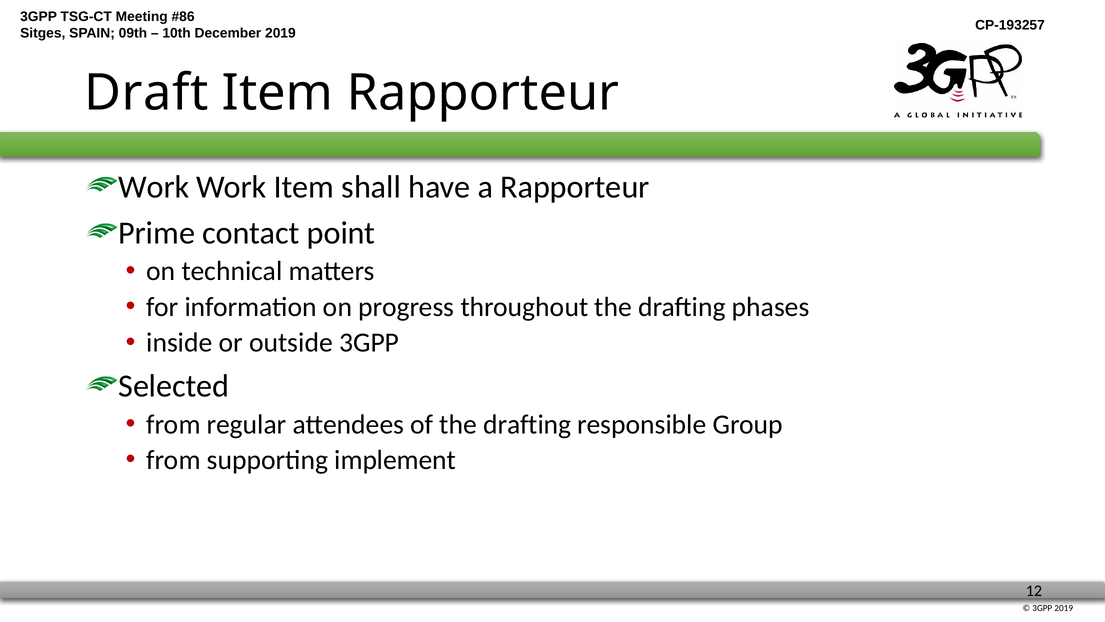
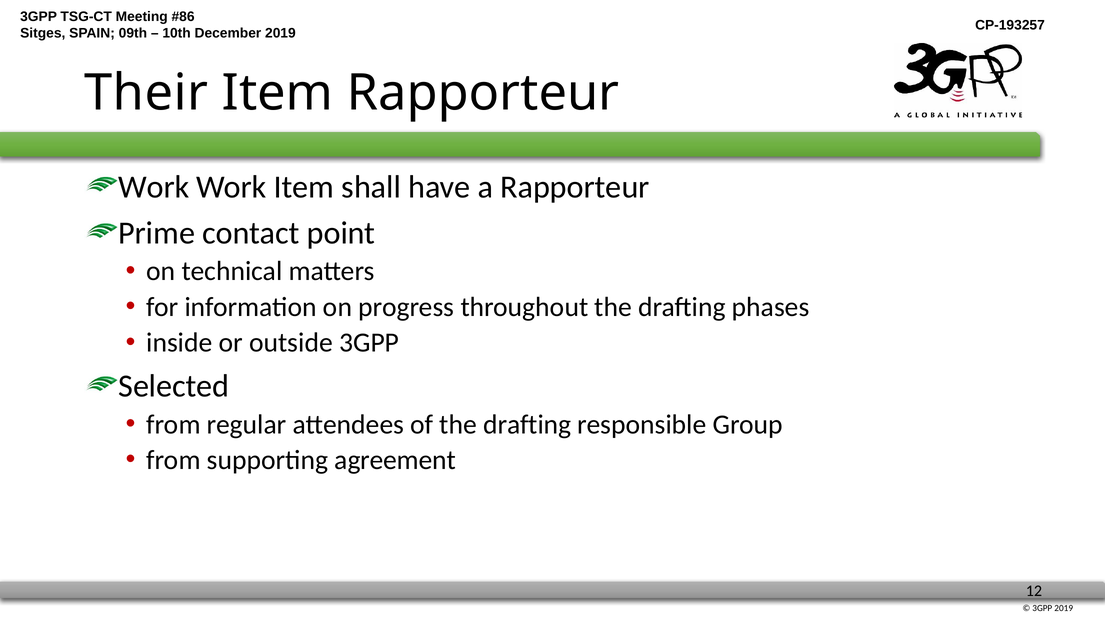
Draft: Draft -> Their
implement: implement -> agreement
